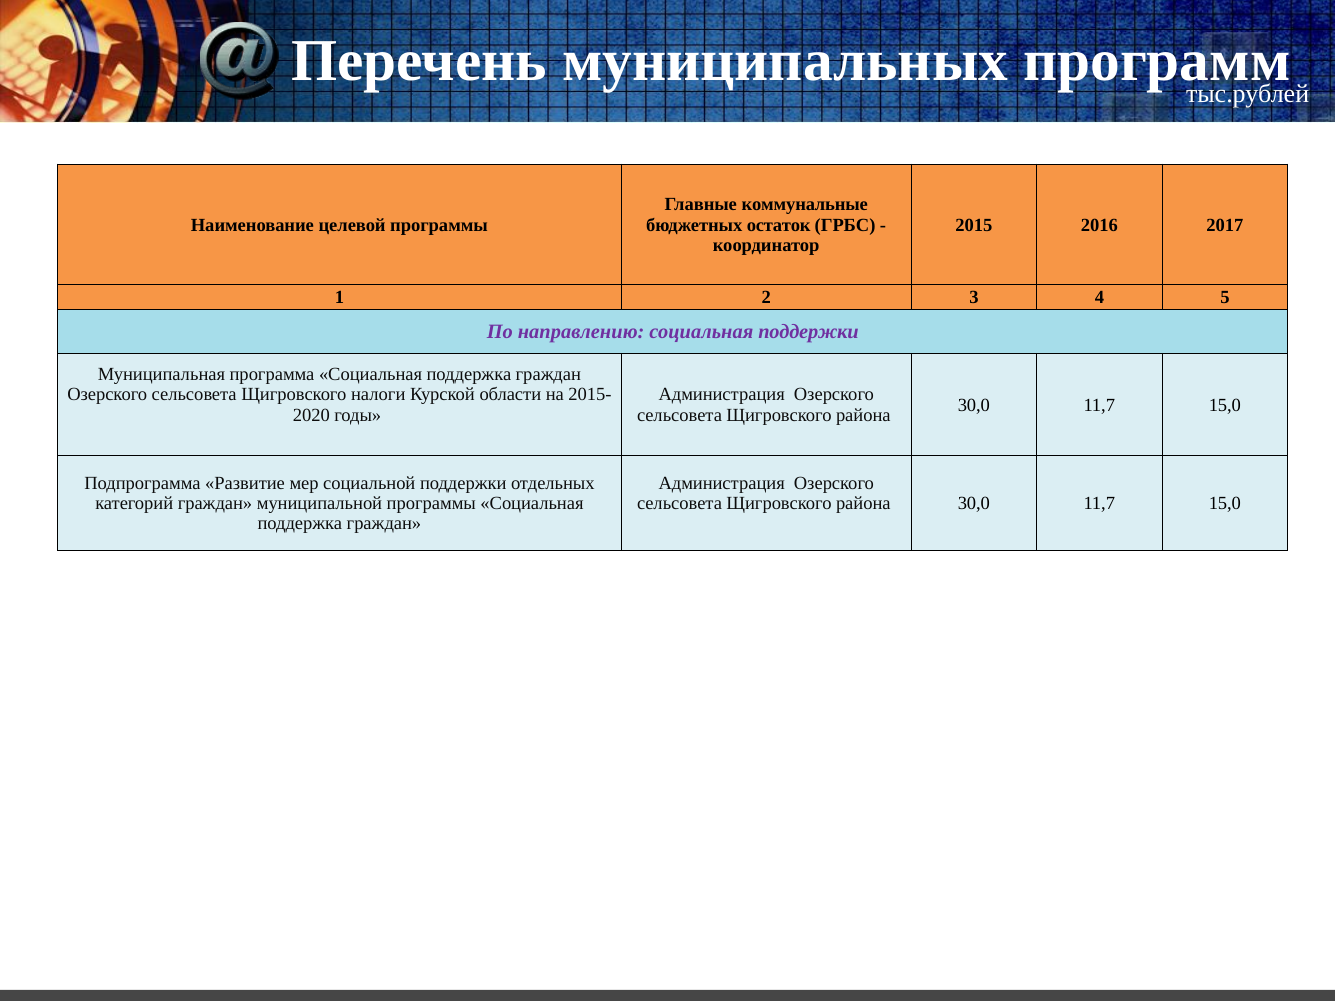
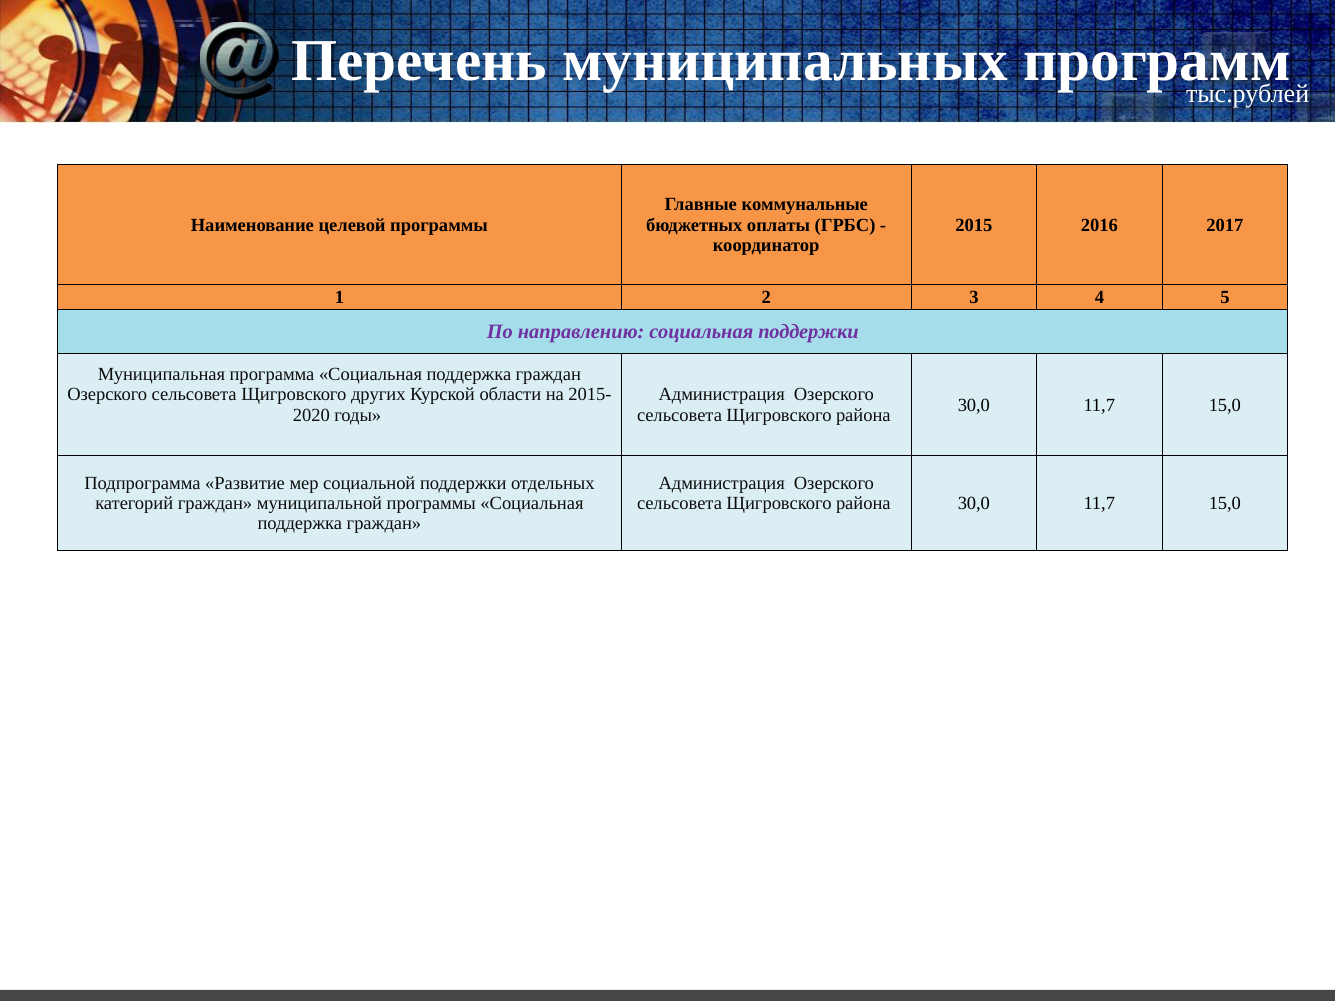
остаток: остаток -> оплаты
налоги: налоги -> других
